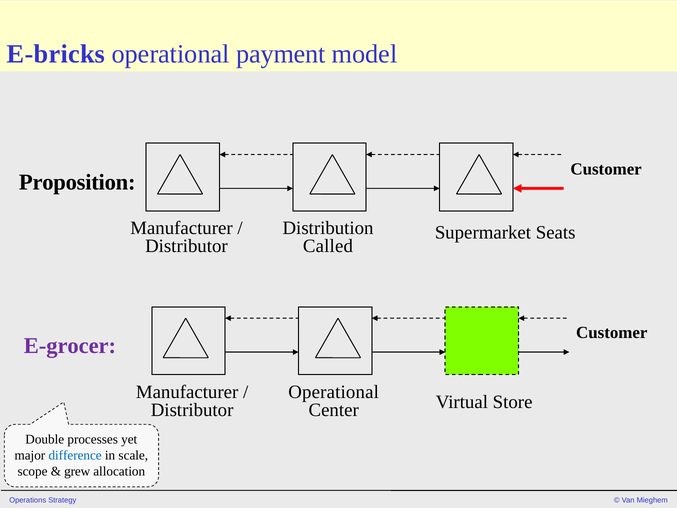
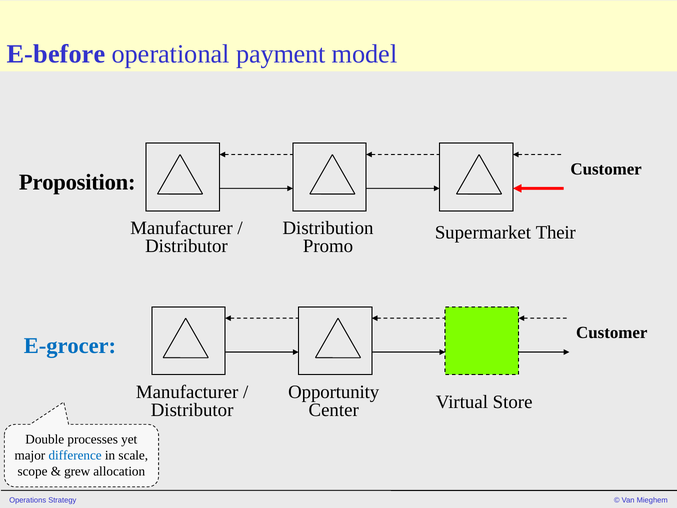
E-bricks: E-bricks -> E-before
Seats: Seats -> Their
Called: Called -> Promo
E-grocer colour: purple -> blue
Operational at (334, 392): Operational -> Opportunity
